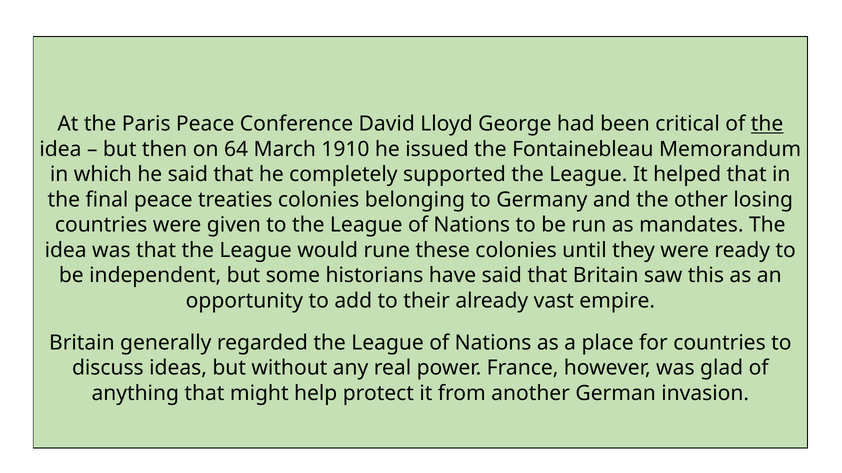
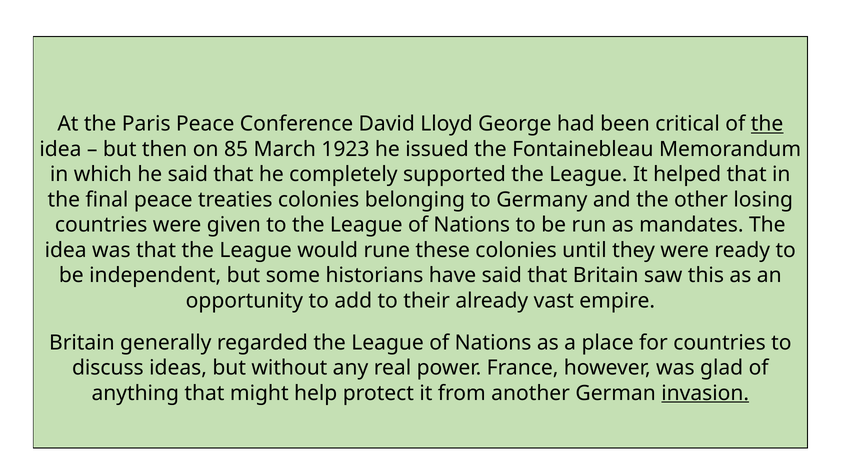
64: 64 -> 85
1910: 1910 -> 1923
invasion underline: none -> present
